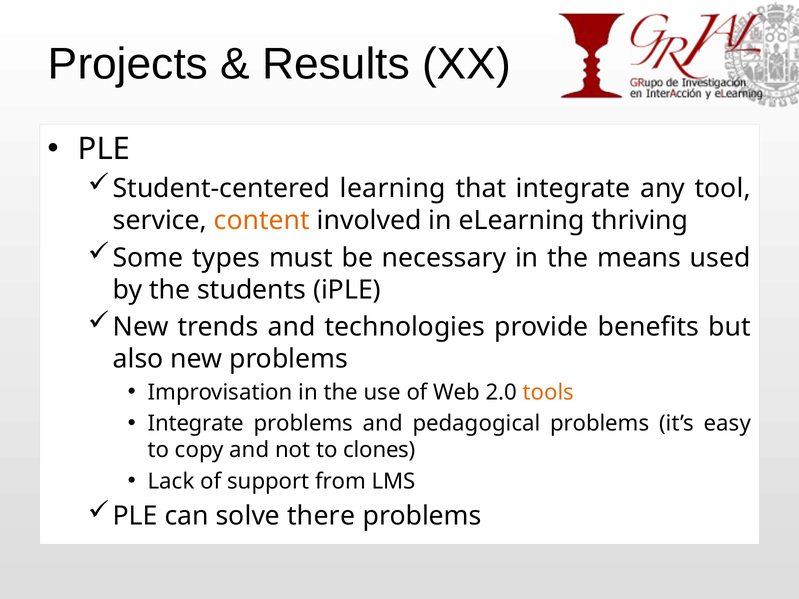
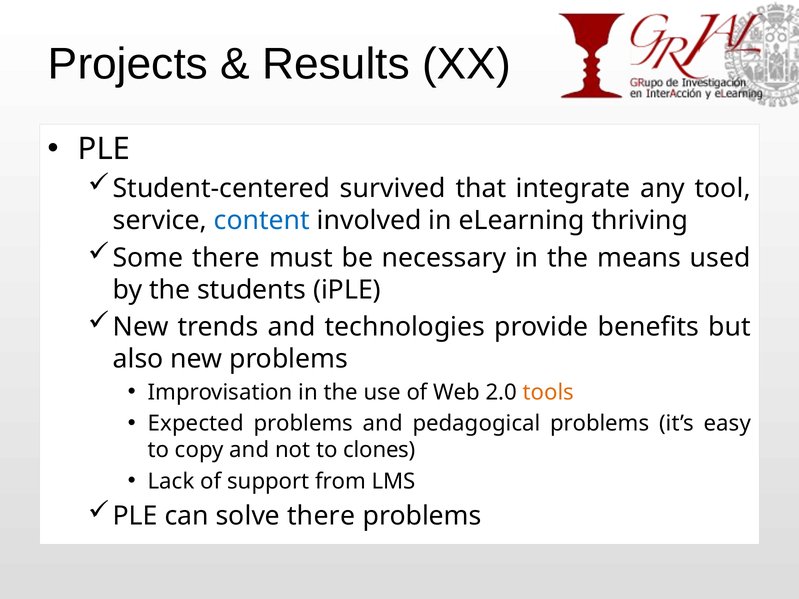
learning: learning -> survived
content colour: orange -> blue
Some types: types -> there
Integrate at (196, 424): Integrate -> Expected
